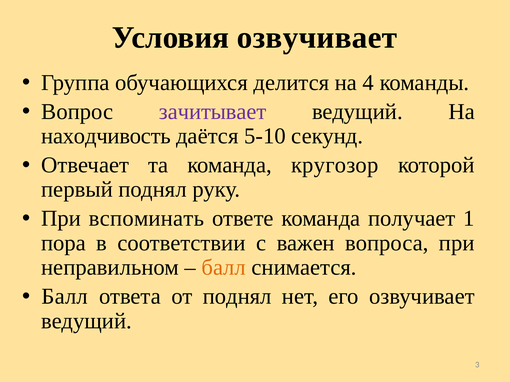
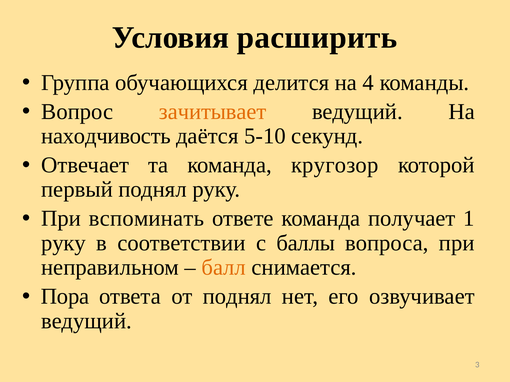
Условия озвучивает: озвучивает -> расширить
зачитывает colour: purple -> orange
пора at (63, 243): пора -> руку
важен: важен -> баллы
Балл at (65, 297): Балл -> Пора
